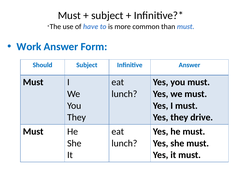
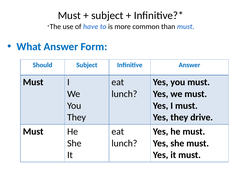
Work: Work -> What
